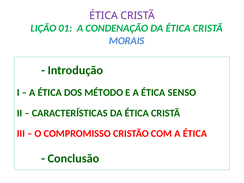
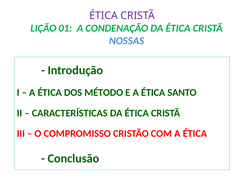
MORAIS: MORAIS -> NOSSAS
SENSO: SENSO -> SANTO
